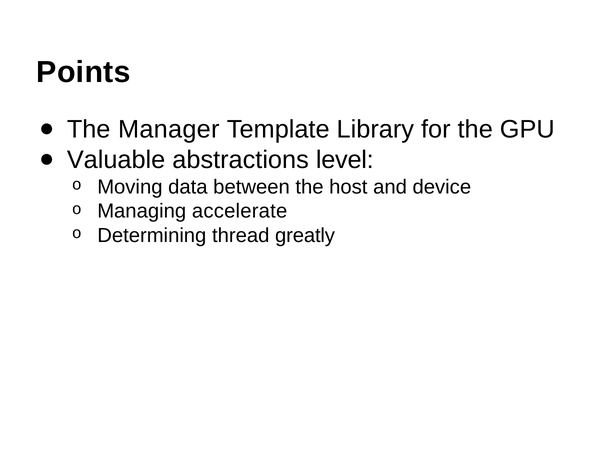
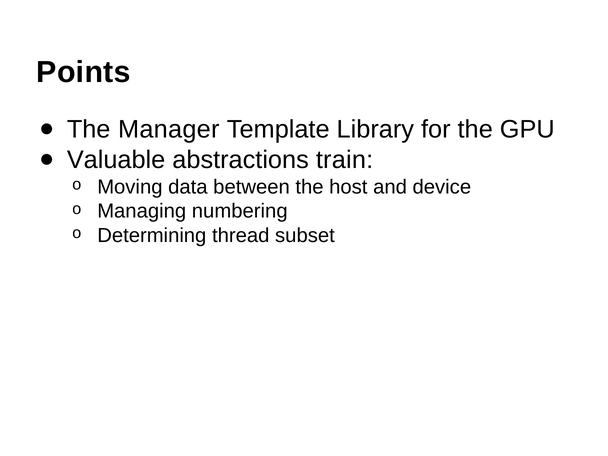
level: level -> train
accelerate: accelerate -> numbering
greatly: greatly -> subset
